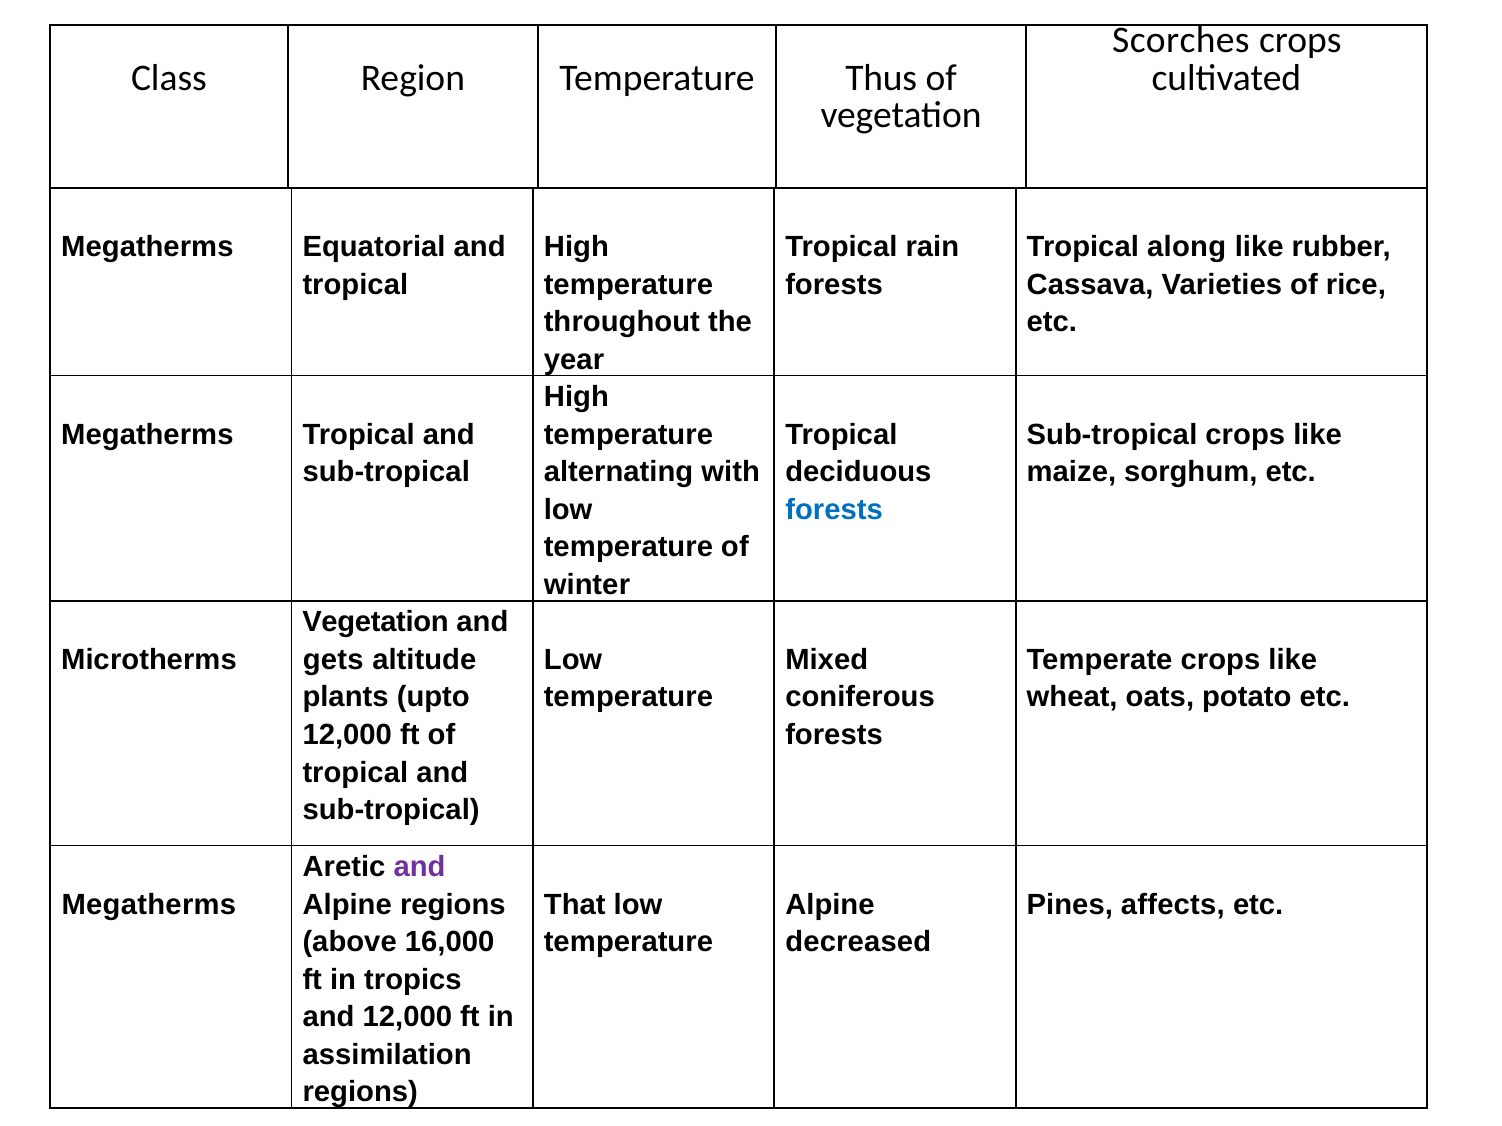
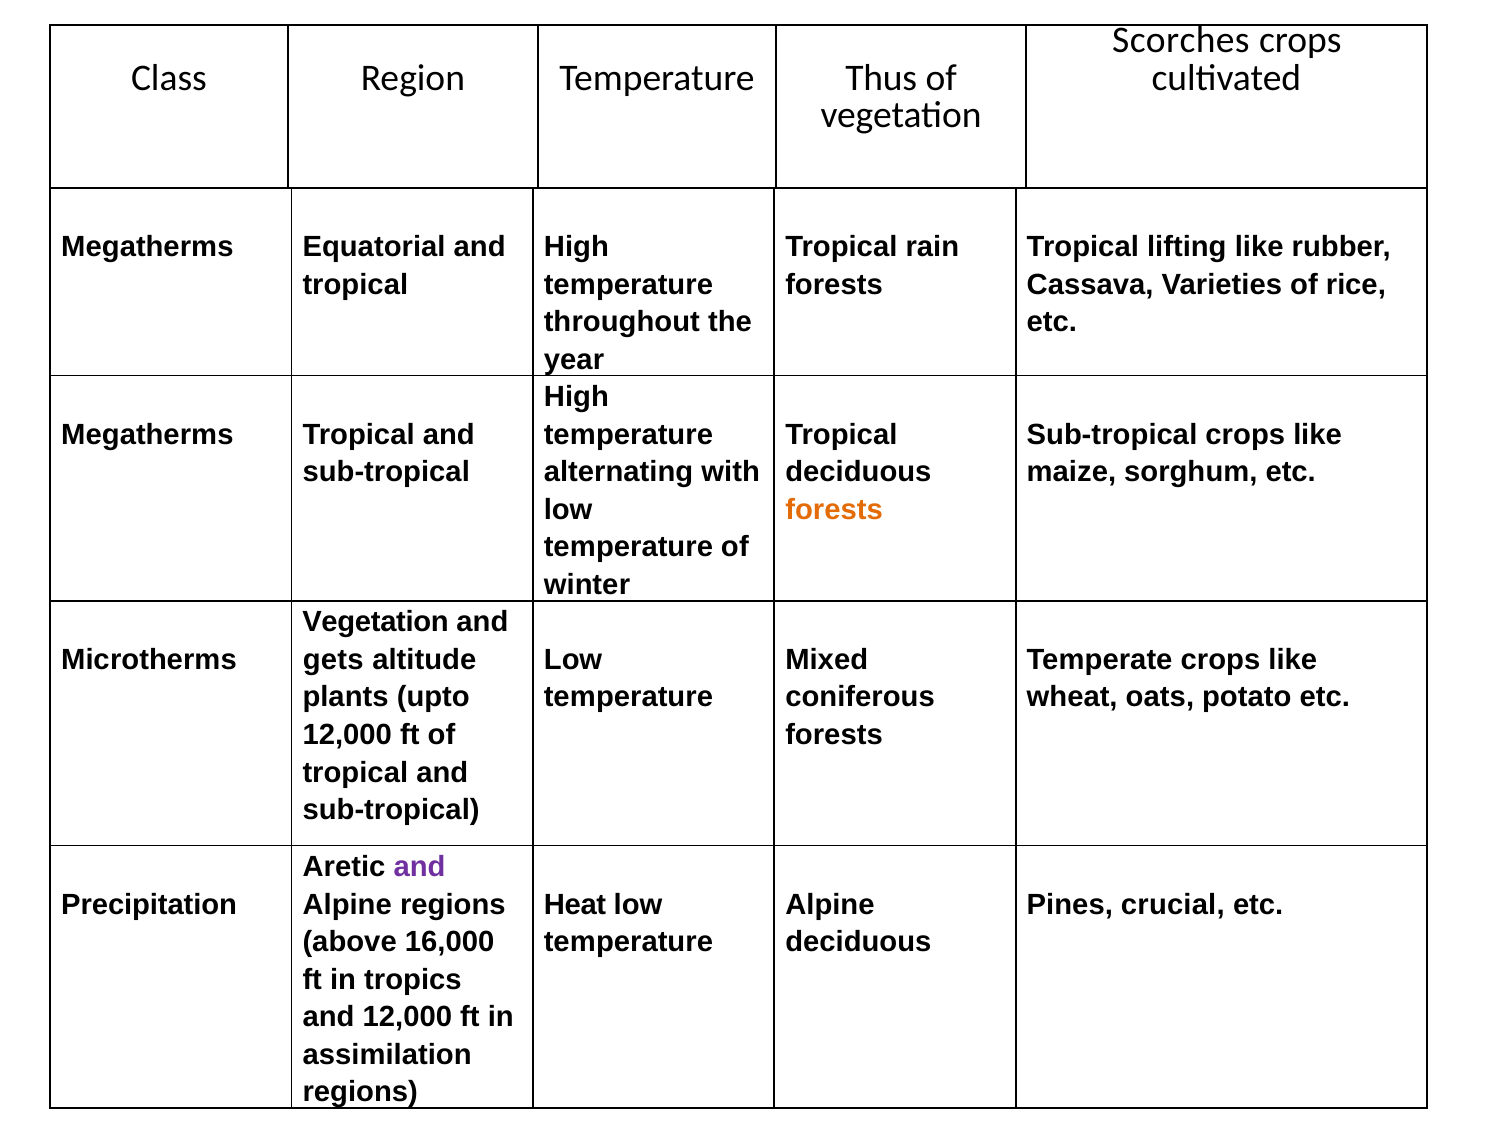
along: along -> lifting
forests at (834, 510) colour: blue -> orange
Megatherms at (149, 905): Megatherms -> Precipitation
That: That -> Heat
affects: affects -> crucial
decreased at (858, 943): decreased -> deciduous
